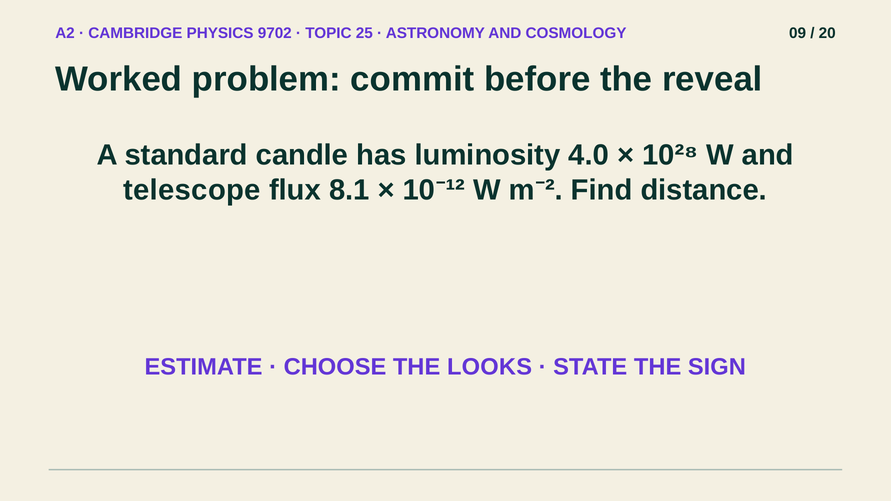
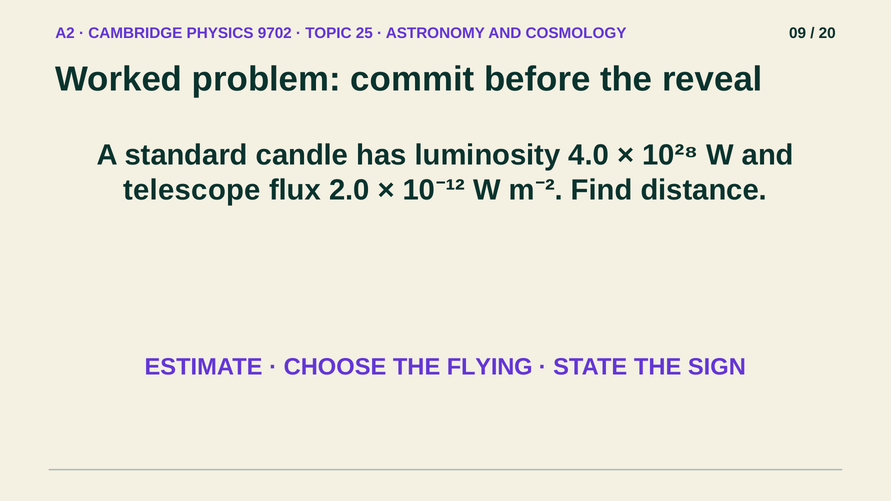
8.1: 8.1 -> 2.0
LOOKS: LOOKS -> FLYING
